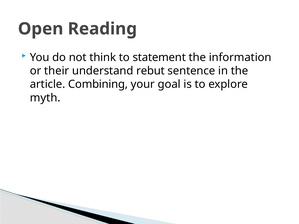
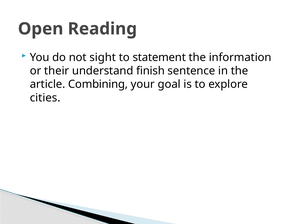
think: think -> sight
rebut: rebut -> finish
myth: myth -> cities
